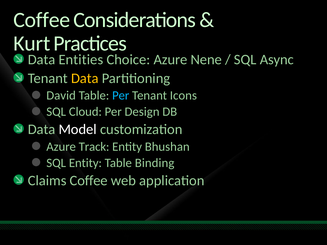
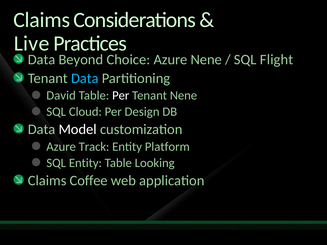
Coffee at (42, 20): Coffee -> Claims
Kurt: Kurt -> Live
Entities: Entities -> Beyond
Async: Async -> Flight
Data at (85, 78) colour: yellow -> light blue
Per at (121, 96) colour: light blue -> white
Tenant Icons: Icons -> Nene
Bhushan: Bhushan -> Platform
Binding: Binding -> Looking
